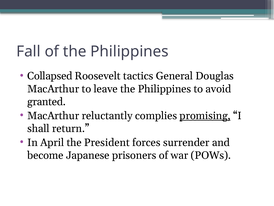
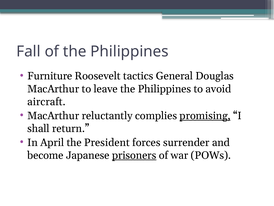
Collapsed: Collapsed -> Furniture
granted: granted -> aircraft
prisoners underline: none -> present
